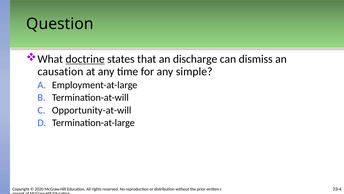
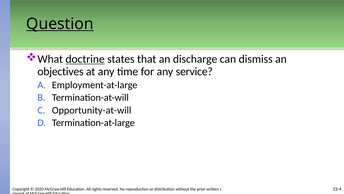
Question underline: none -> present
causation: causation -> objectives
simple: simple -> service
